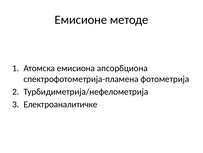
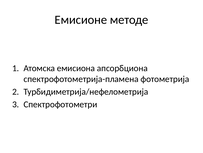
Електроаналитичке: Електроаналитичке -> Спектрофотометри
